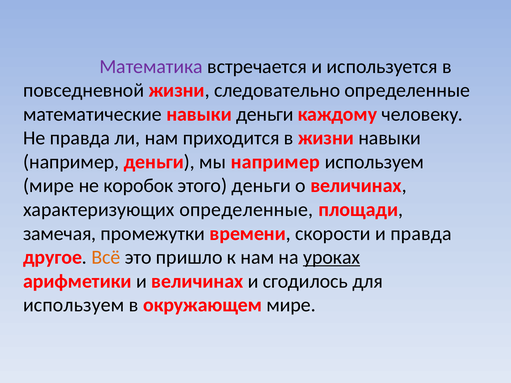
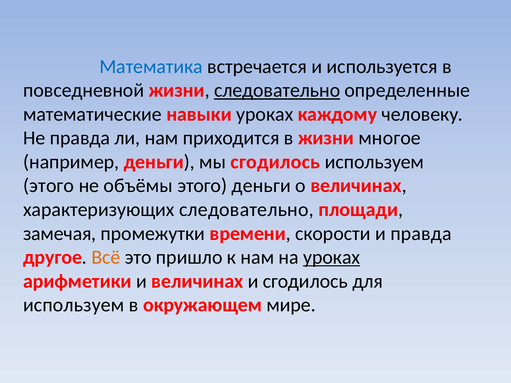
Математика colour: purple -> blue
следовательно at (277, 90) underline: none -> present
навыки деньги: деньги -> уроках
жизни навыки: навыки -> многое
мы например: например -> сгодилось
мире at (49, 186): мире -> этого
коробок: коробок -> объёмы
характеризующих определенные: определенные -> следовательно
